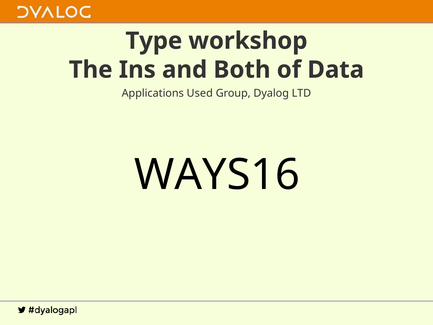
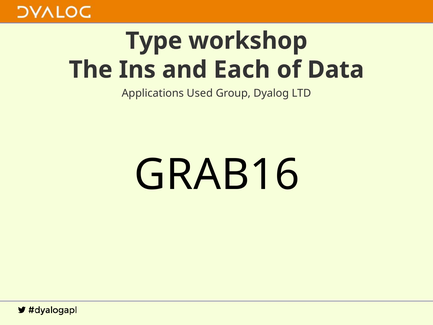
Both: Both -> Each
WAYS16: WAYS16 -> GRAB16
